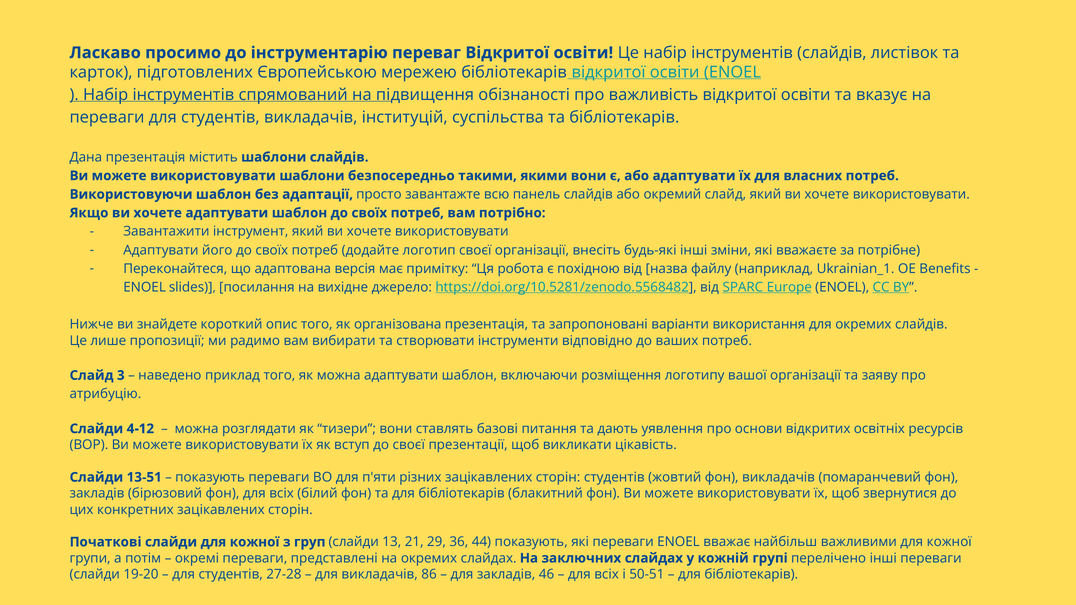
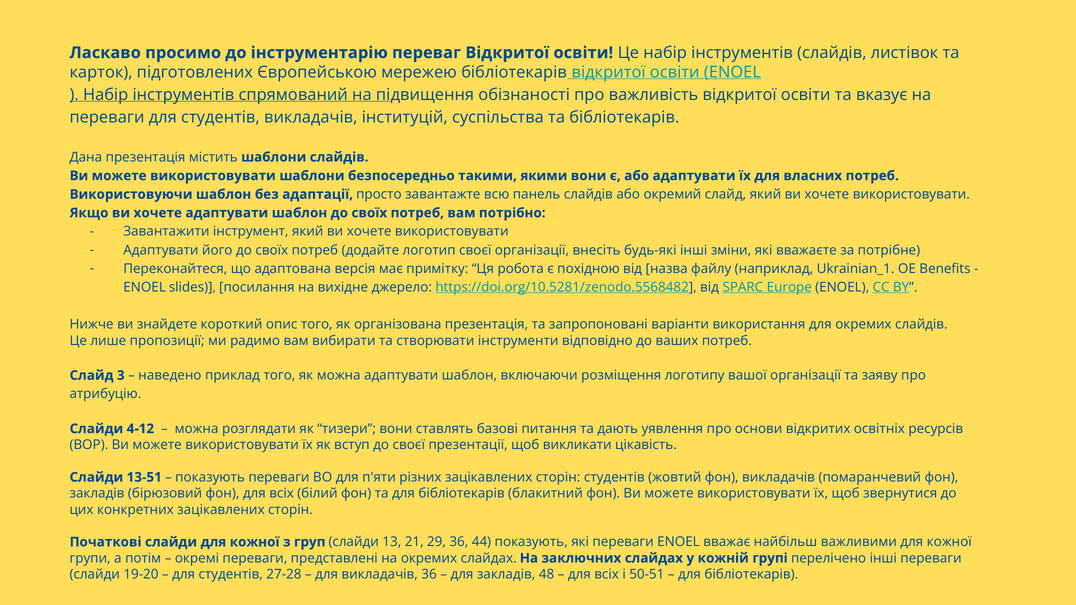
викладачів 86: 86 -> 36
46: 46 -> 48
